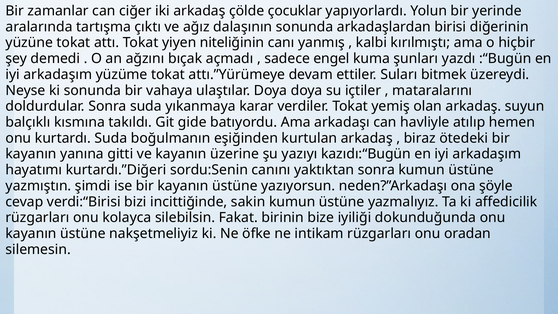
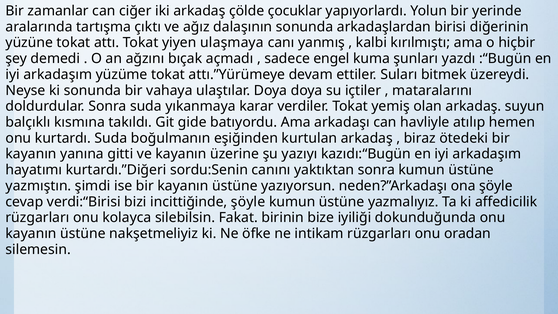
niteliğinin: niteliğinin -> ulaşmaya
incittiğinde sakin: sakin -> şöyle
